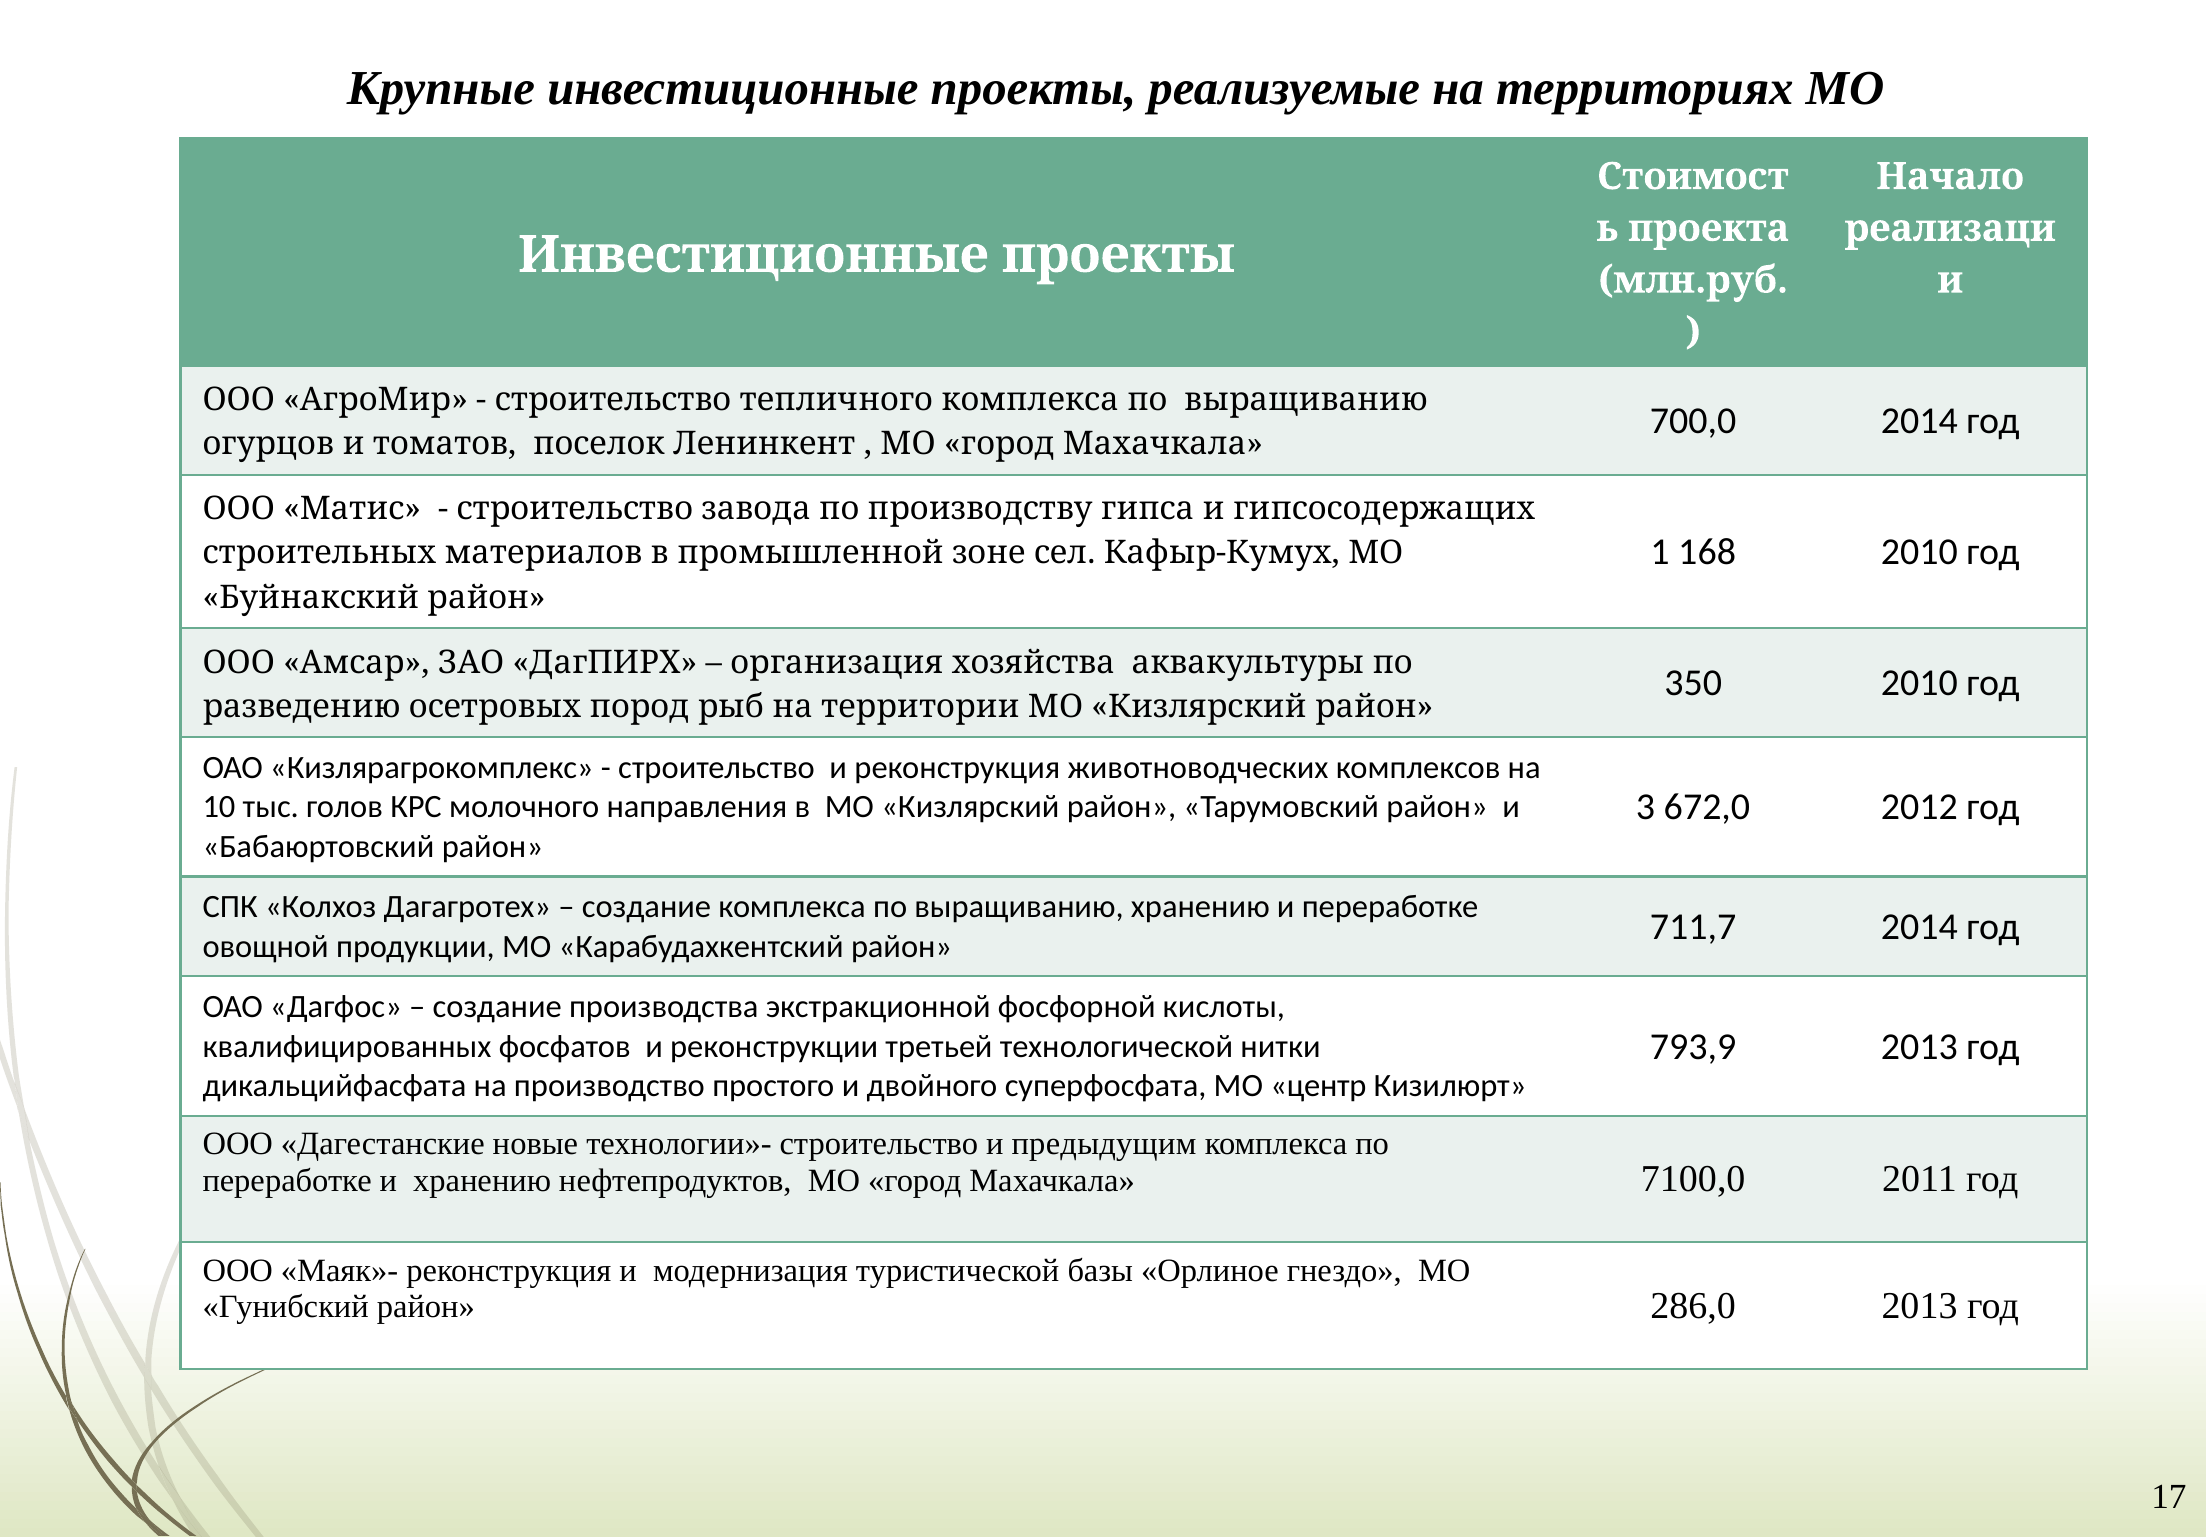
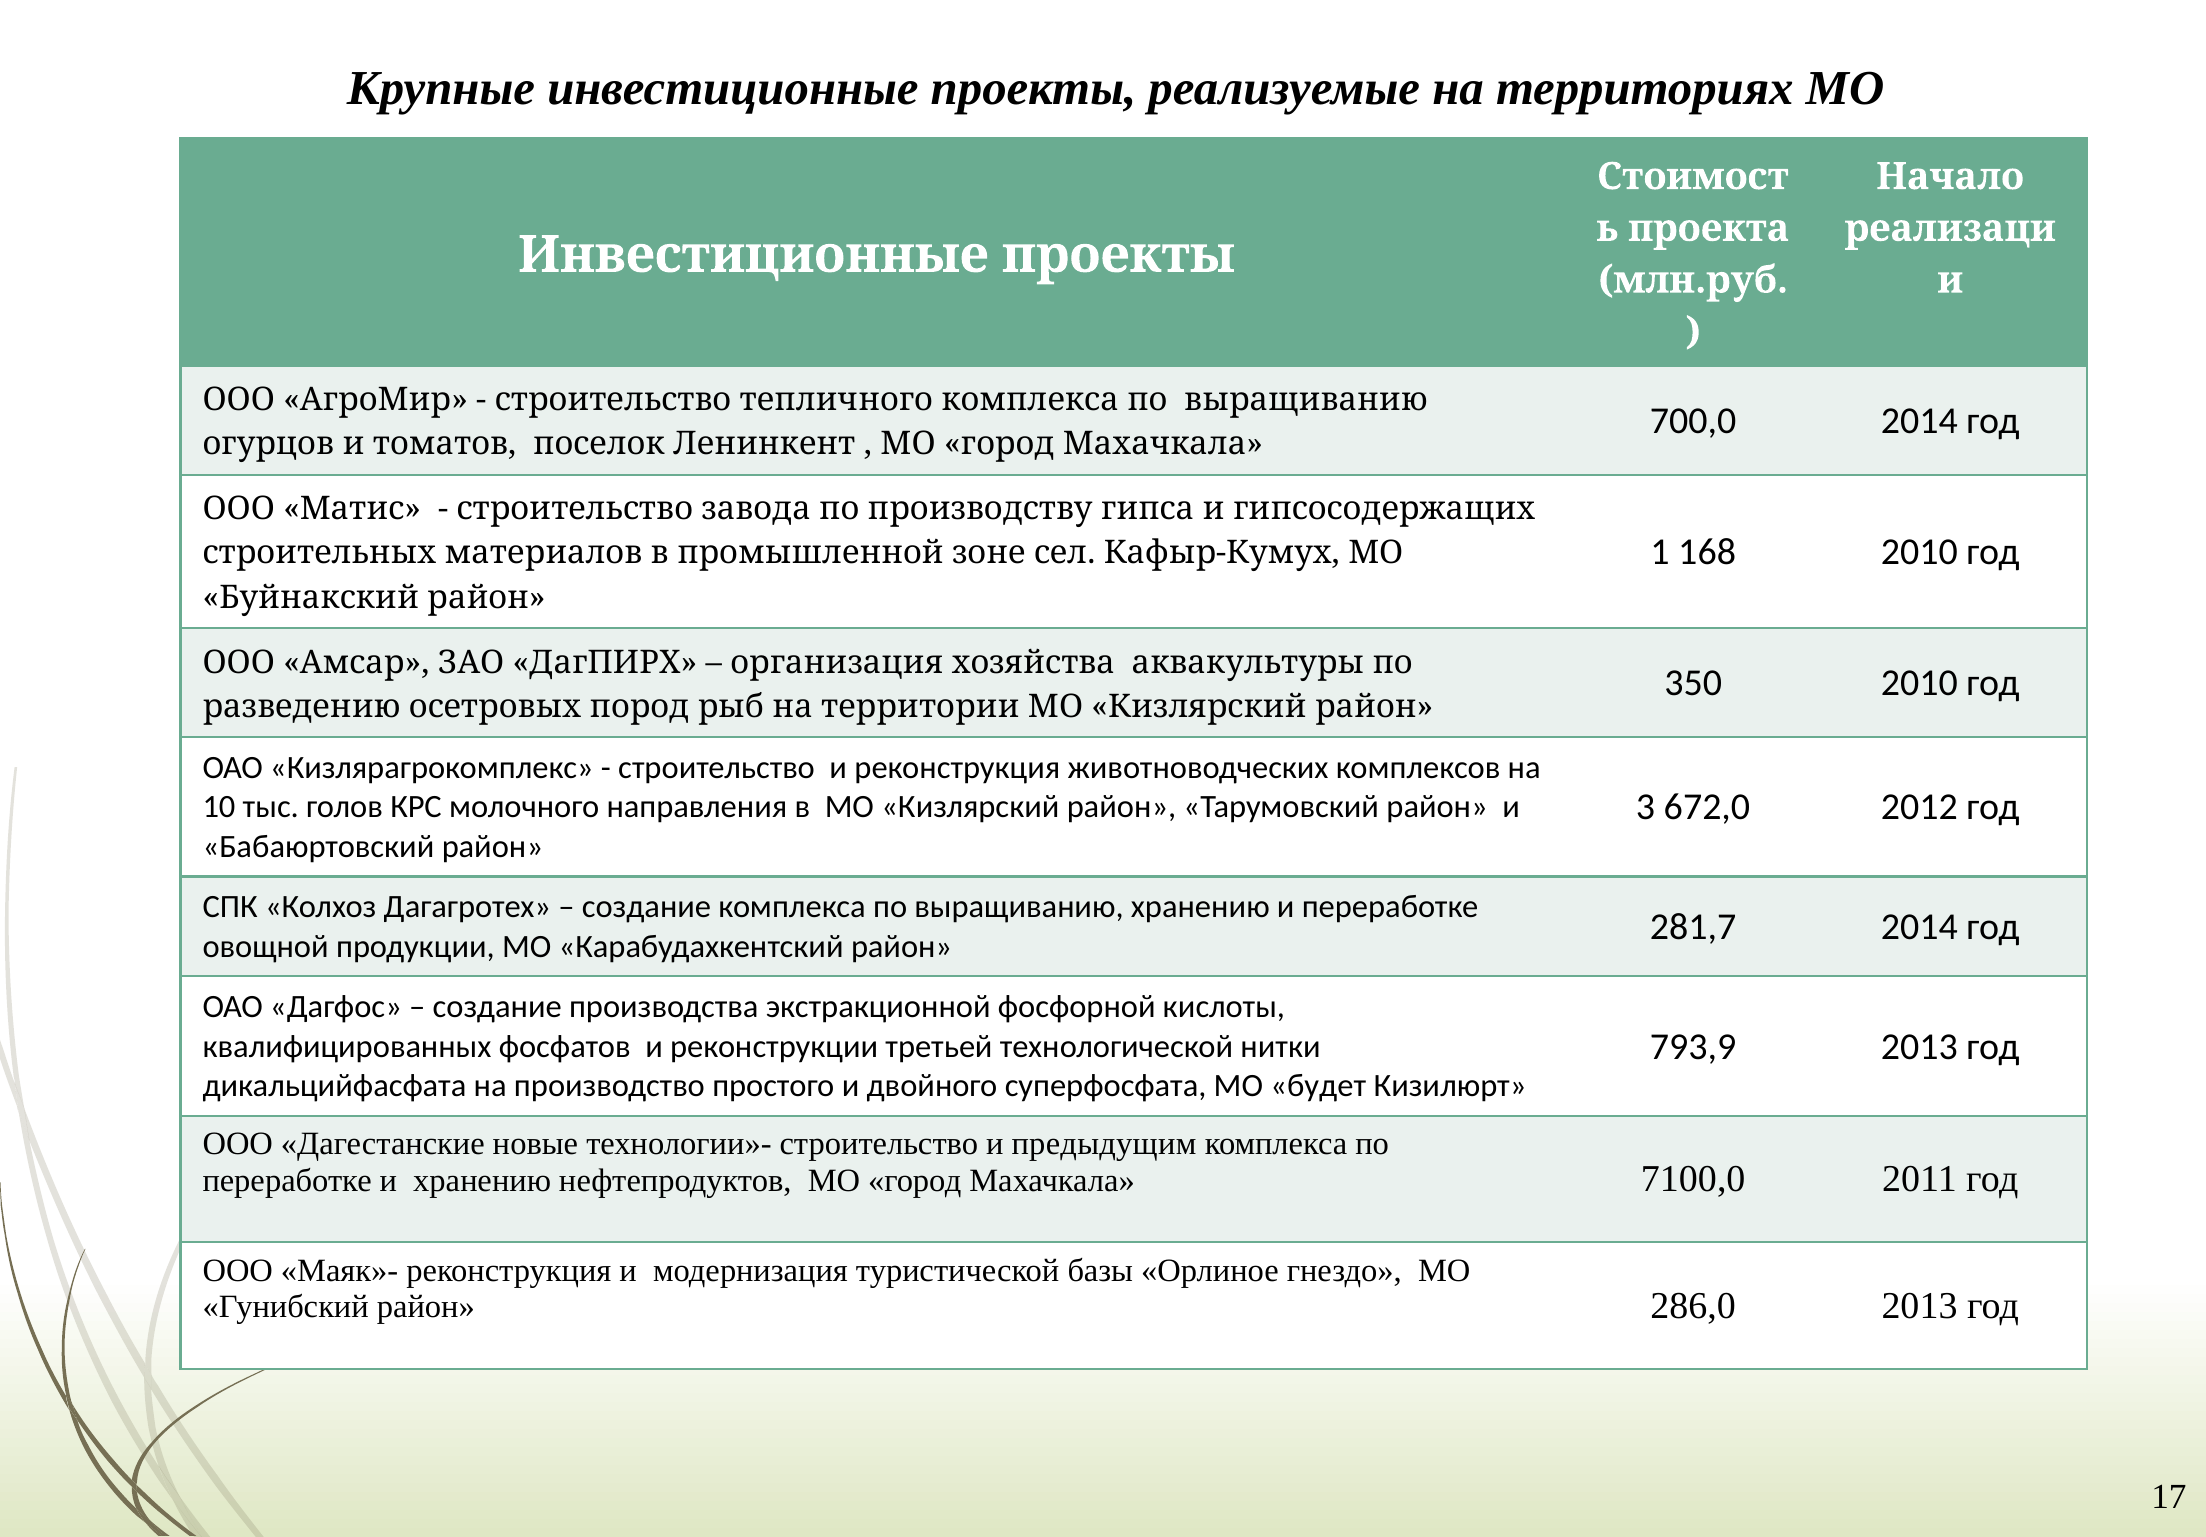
711,7: 711,7 -> 281,7
центр: центр -> будет
